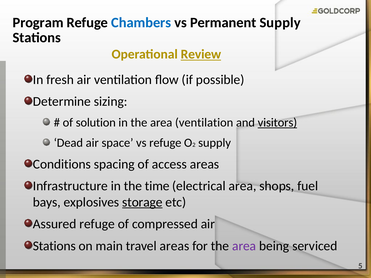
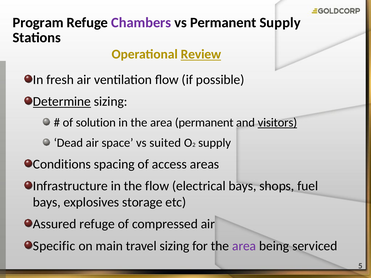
Chambers colour: blue -> purple
Determine underline: none -> present
area ventilation: ventilation -> permanent
vs refuge: refuge -> suited
the time: time -> flow
electrical area: area -> bays
storage underline: present -> none
Stations at (54, 246): Stations -> Specific
travel areas: areas -> sizing
